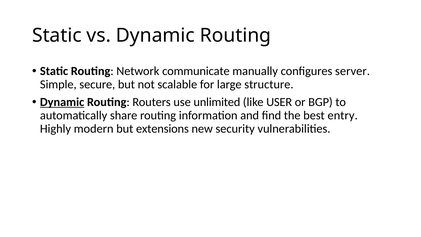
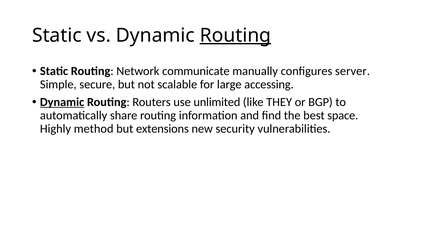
Routing at (235, 35) underline: none -> present
structure: structure -> accessing
USER: USER -> THEY
entry: entry -> space
modern: modern -> method
